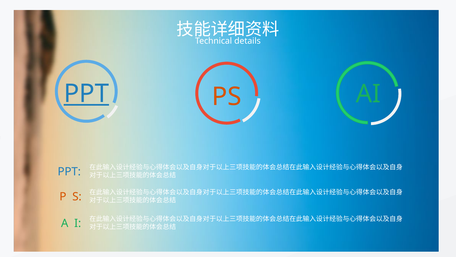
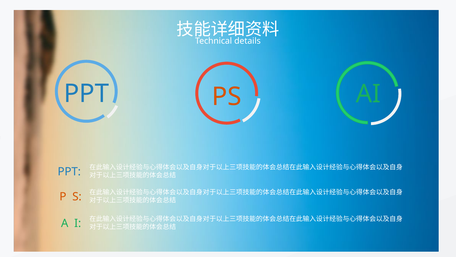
PPT at (86, 94) underline: present -> none
